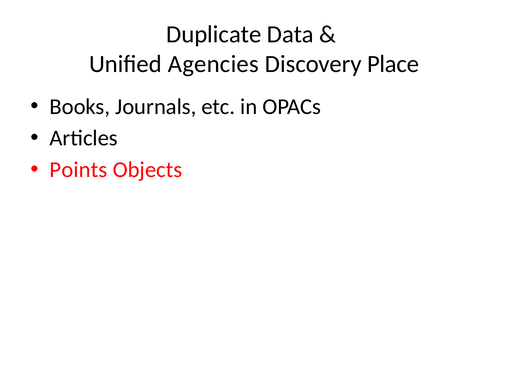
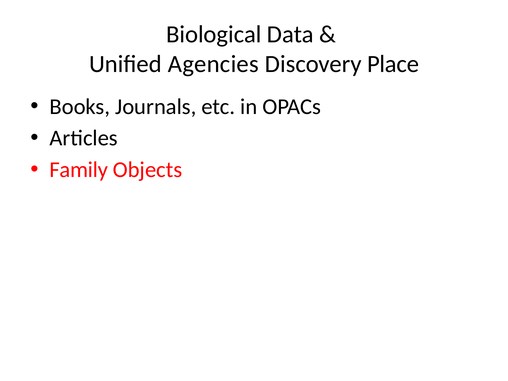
Duplicate: Duplicate -> Biological
Points: Points -> Family
